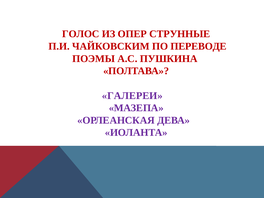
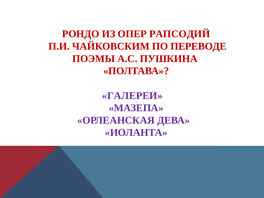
ГОЛОС: ГОЛОС -> РОНДО
СТРУННЫЕ: СТРУННЫЕ -> РАПСОДИЙ
